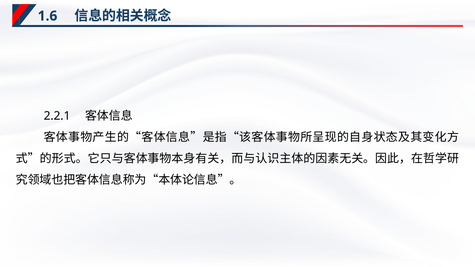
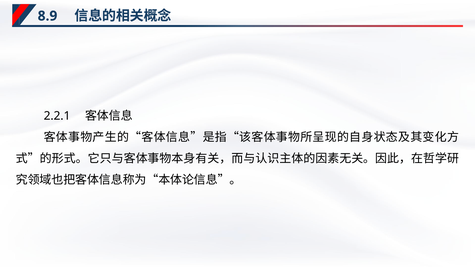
1.6: 1.6 -> 8.9
